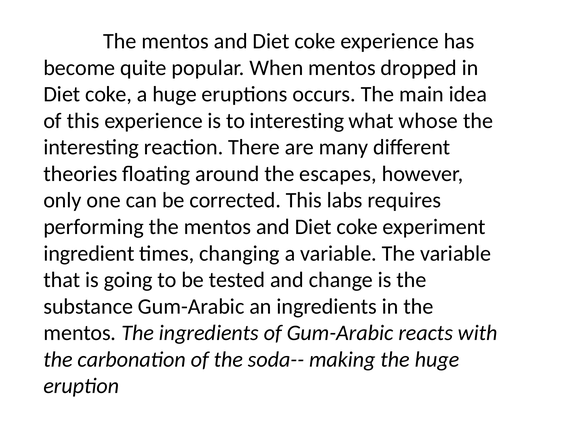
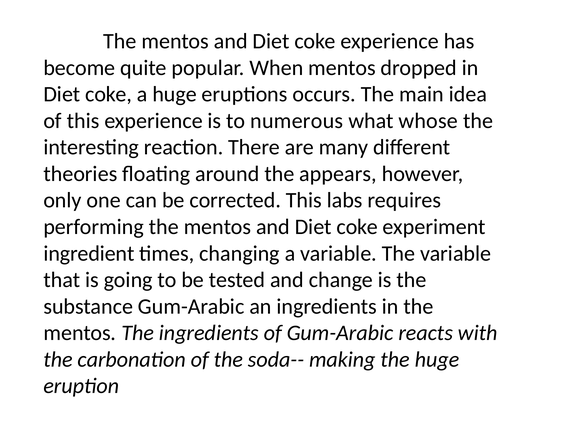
to interesting: interesting -> numerous
escapes: escapes -> appears
